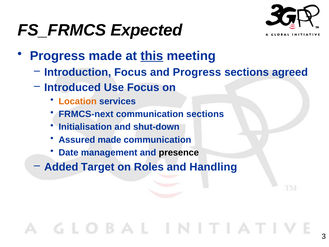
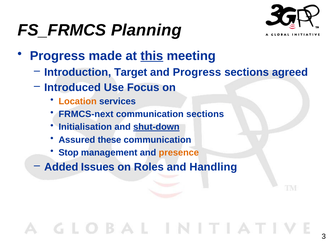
Expected: Expected -> Planning
Introduction Focus: Focus -> Target
shut-down underline: none -> present
Assured made: made -> these
Date: Date -> Stop
presence colour: black -> orange
Target: Target -> Issues
